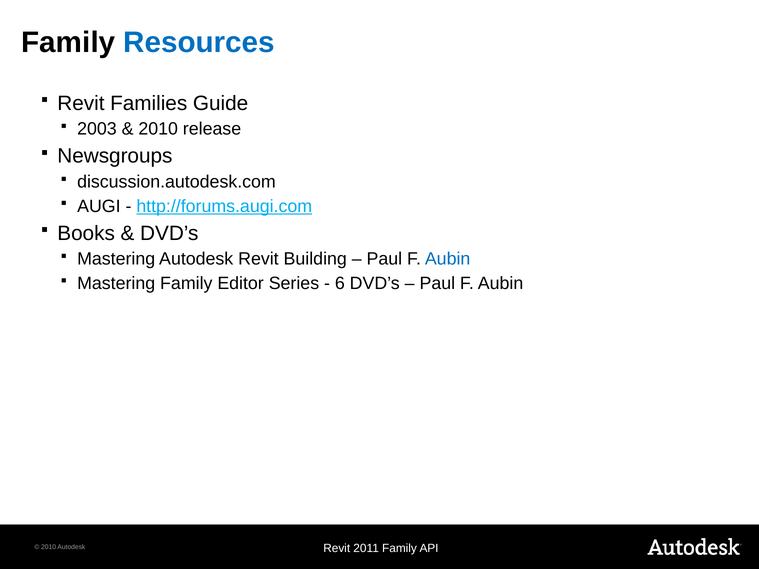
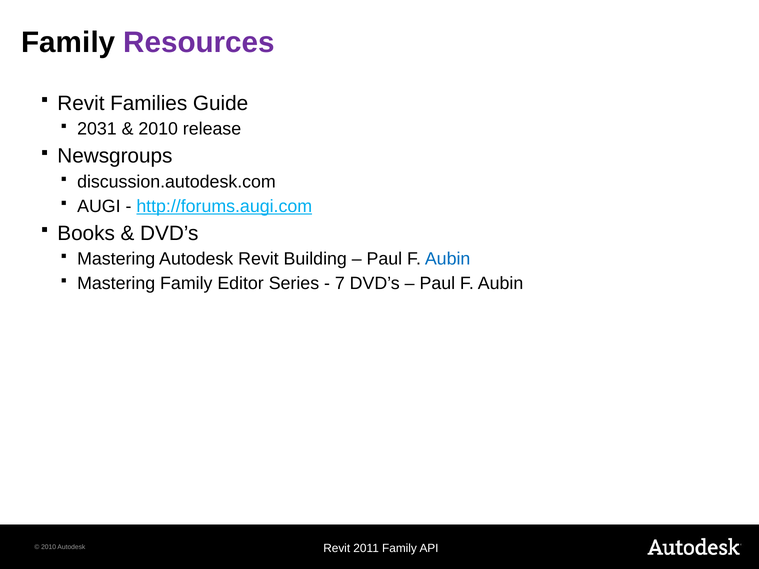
Resources colour: blue -> purple
2003: 2003 -> 2031
6: 6 -> 7
